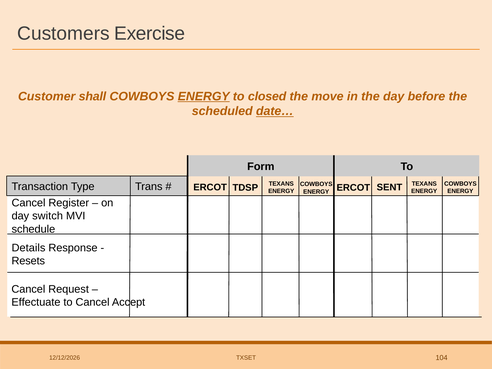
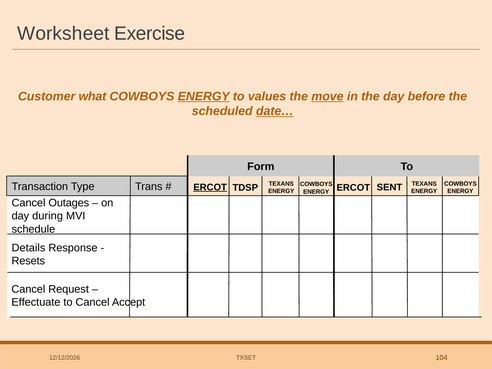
Customers: Customers -> Worksheet
shall: shall -> what
closed: closed -> values
move underline: none -> present
ERCOT at (210, 187) underline: none -> present
Register: Register -> Outages
switch: switch -> during
